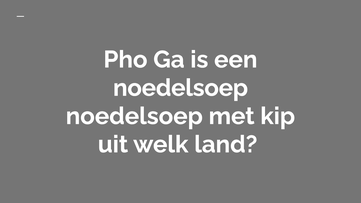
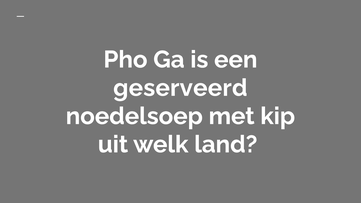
noedelsoep at (181, 88): noedelsoep -> geserveerd
